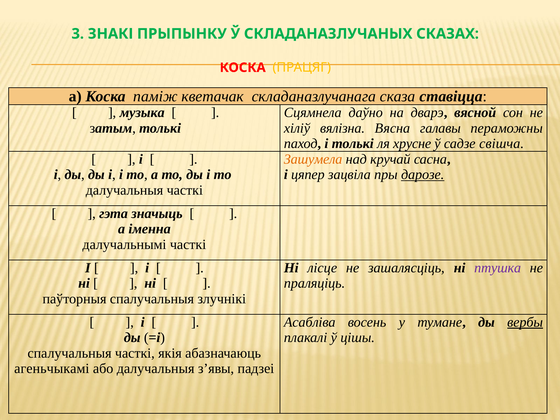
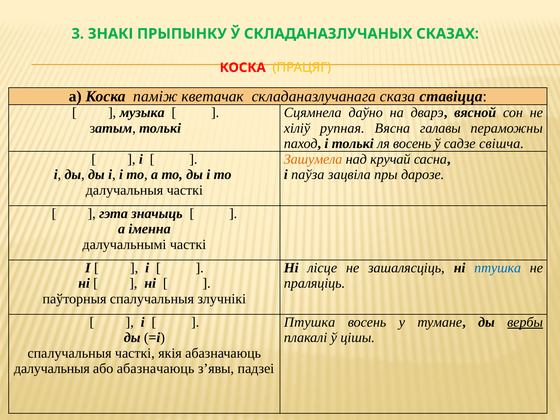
вялізна: вялізна -> рупная
ля хрусне: хрусне -> восень
цяпер: цяпер -> паўза
дарозе underline: present -> none
птушка at (498, 268) colour: purple -> blue
Асабліва at (310, 322): Асабліва -> Птушка
агеньчыкамі at (52, 369): агеньчыкамі -> далучальныя
або далучальныя: далучальныя -> абазначаюць
